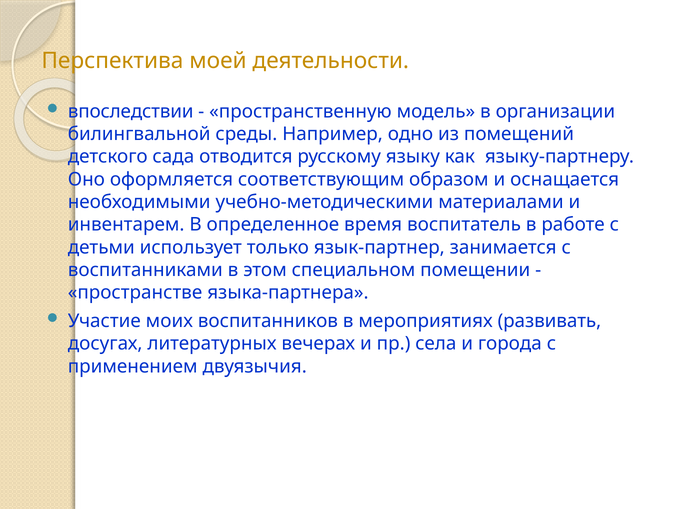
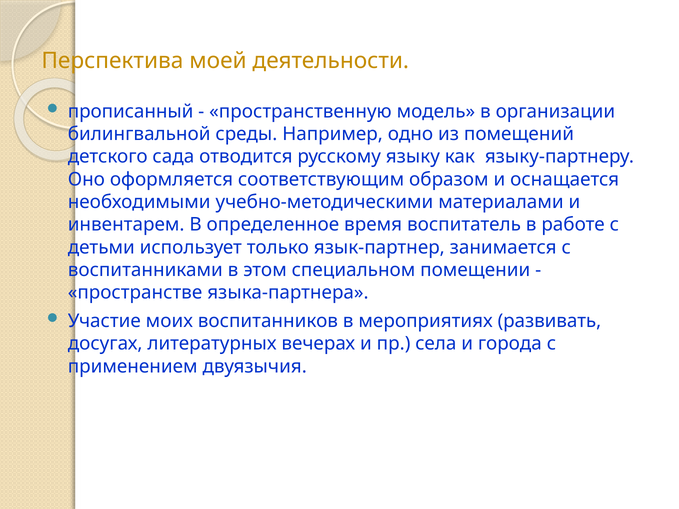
впоследствии: впоследствии -> прописанный
